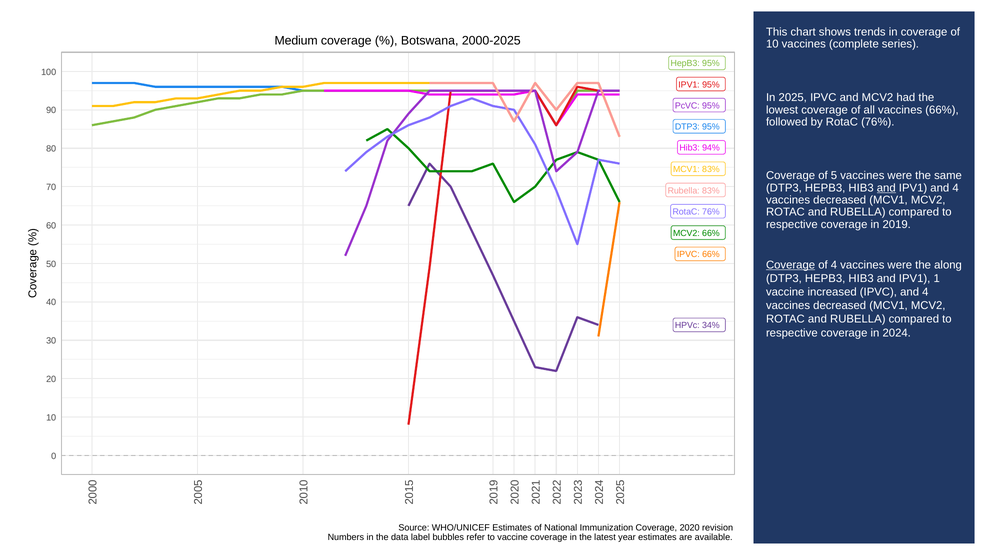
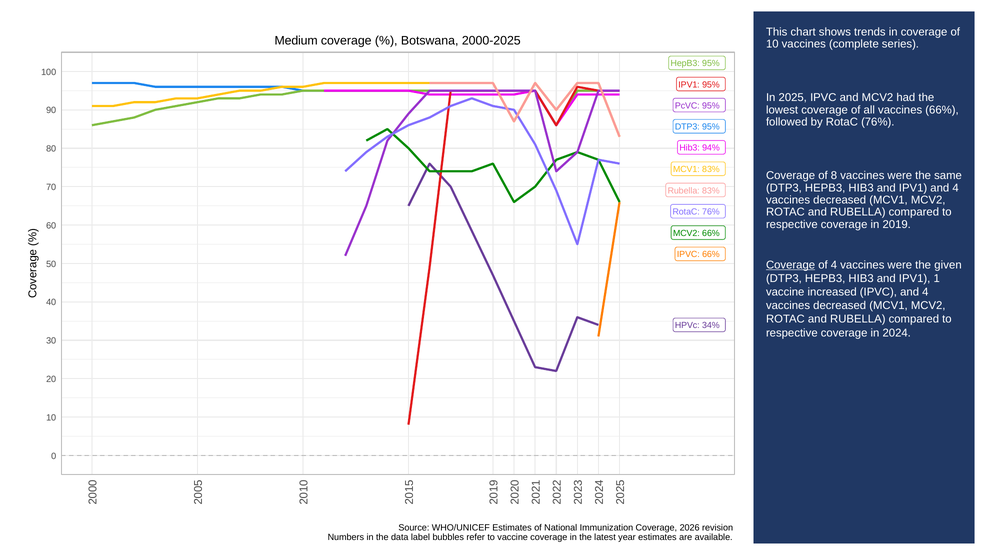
of 5: 5 -> 8
and at (886, 188) underline: present -> none
along: along -> given
2020: 2020 -> 2026
